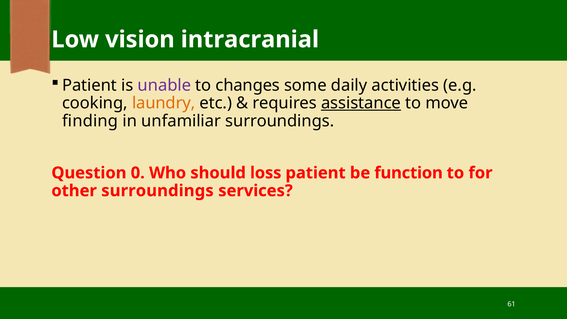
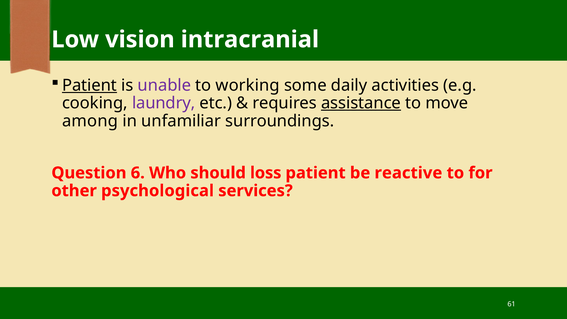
Patient at (89, 85) underline: none -> present
changes: changes -> working
laundry colour: orange -> purple
finding: finding -> among
0: 0 -> 6
function: function -> reactive
other surroundings: surroundings -> psychological
